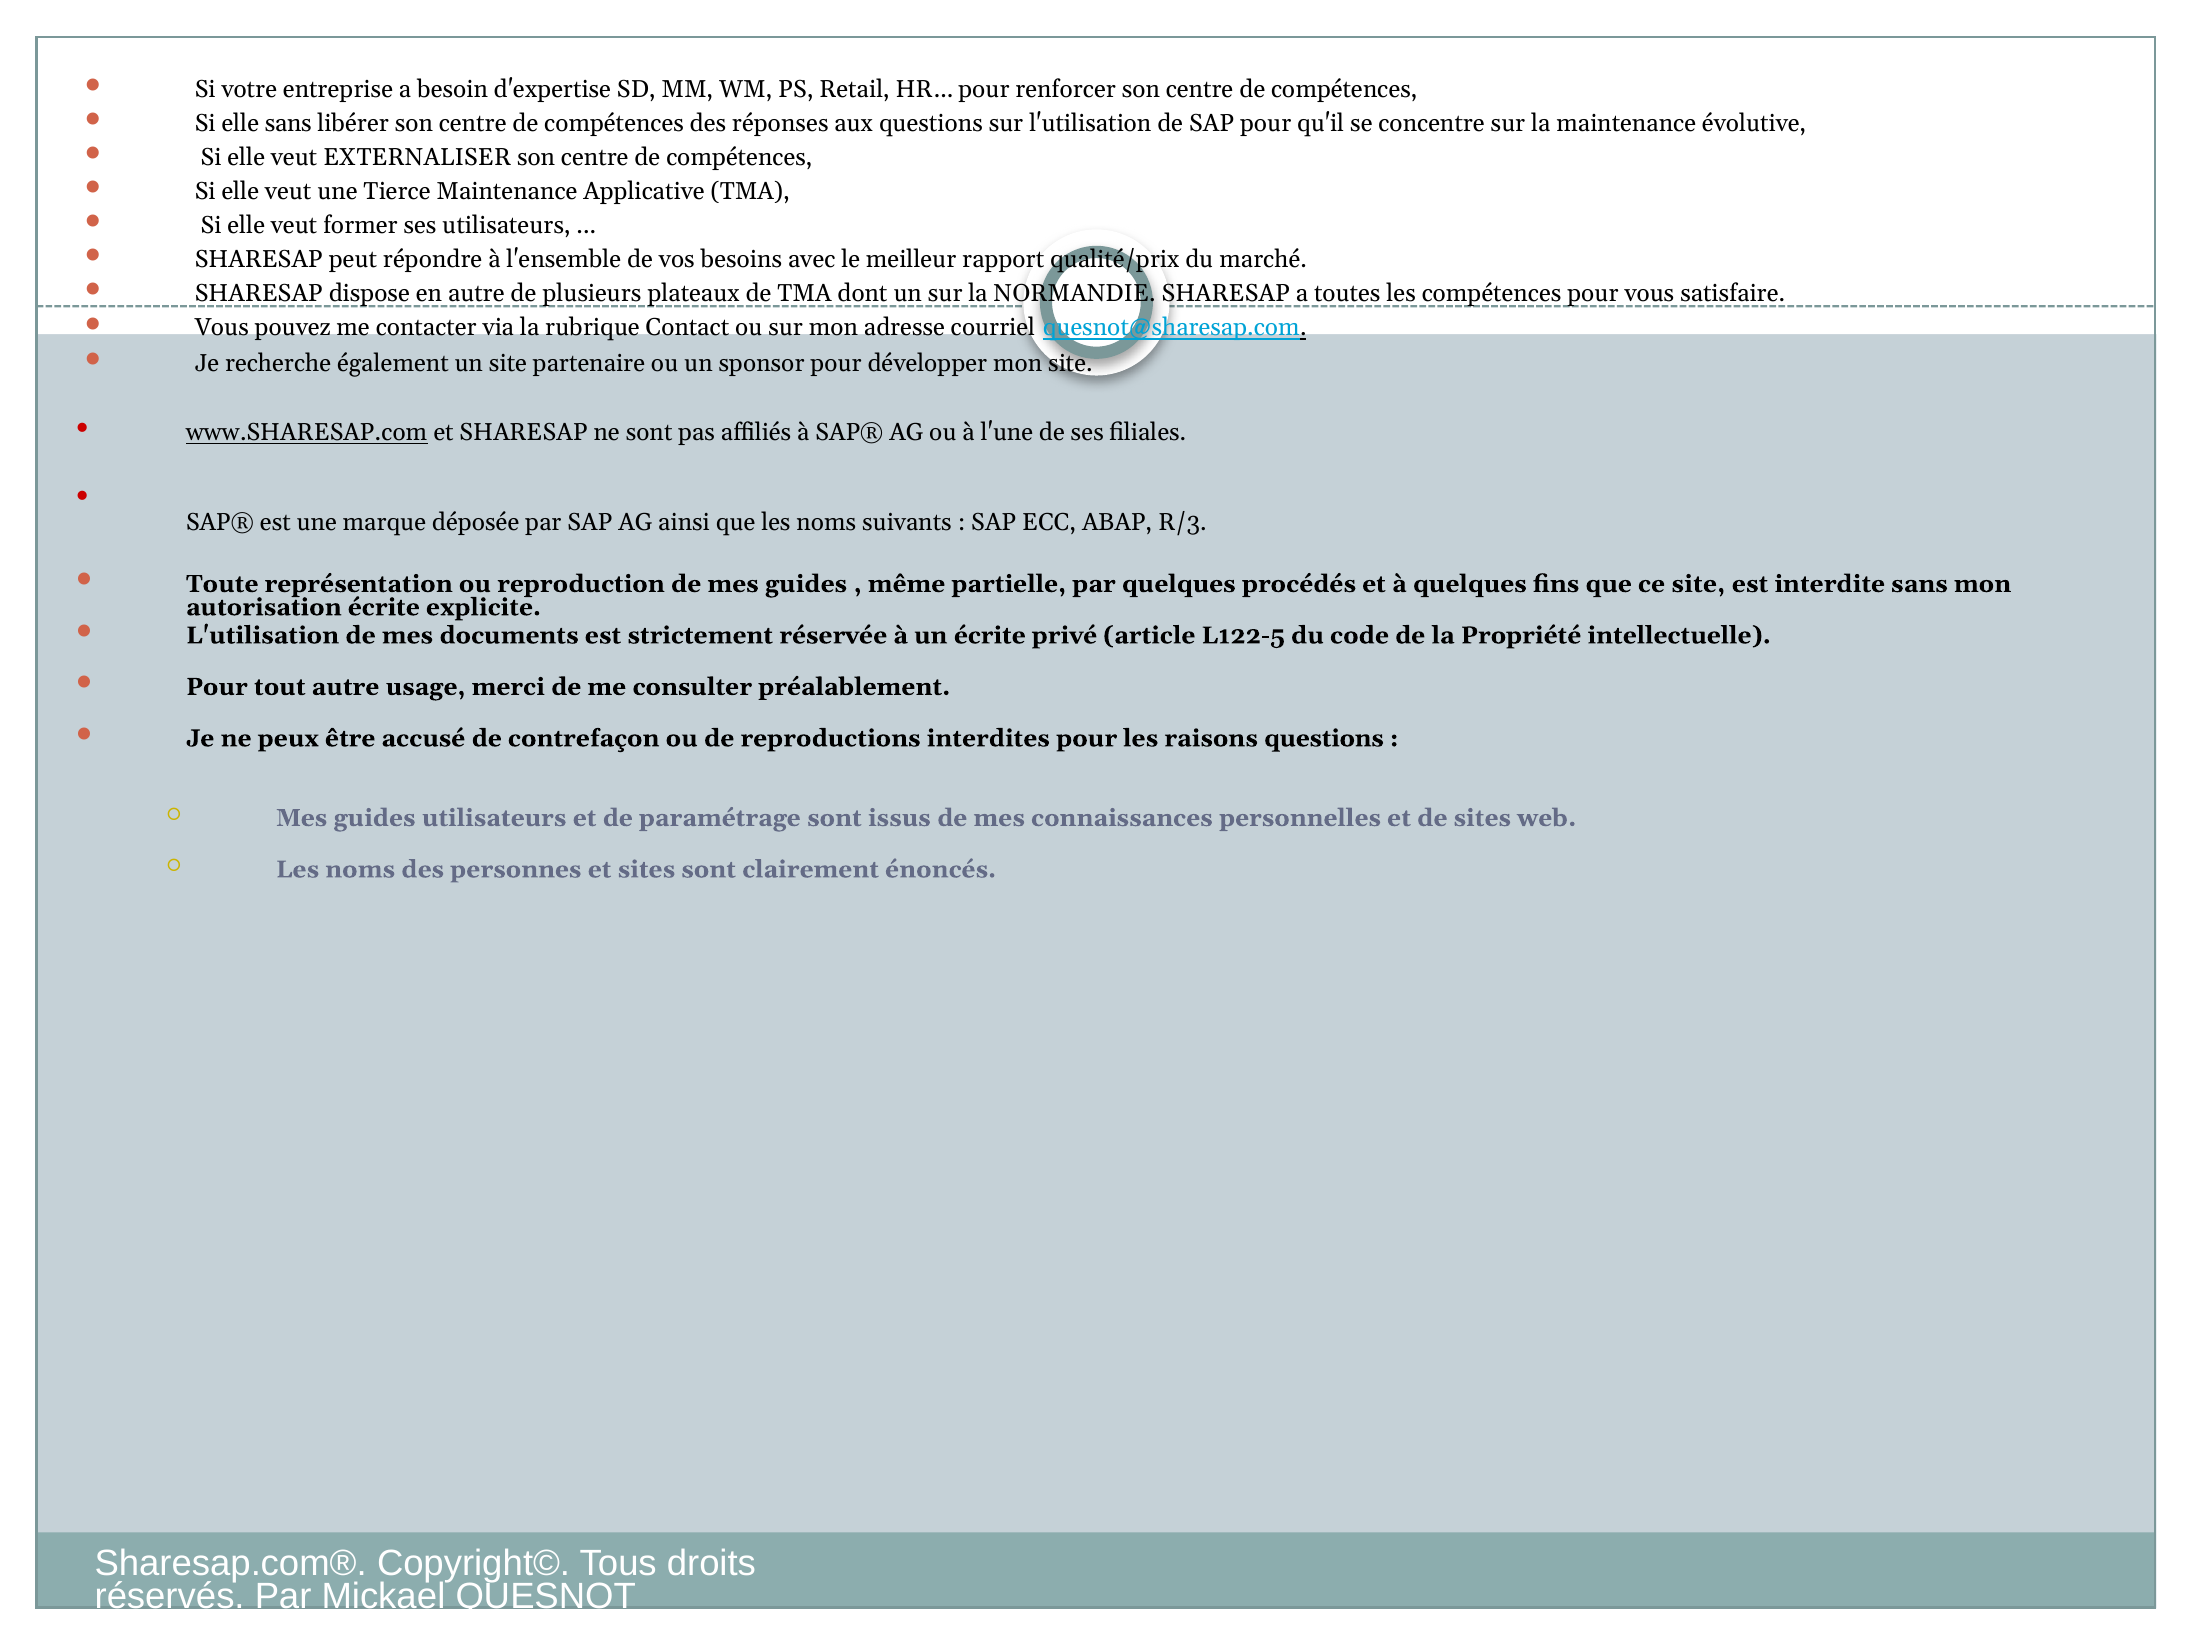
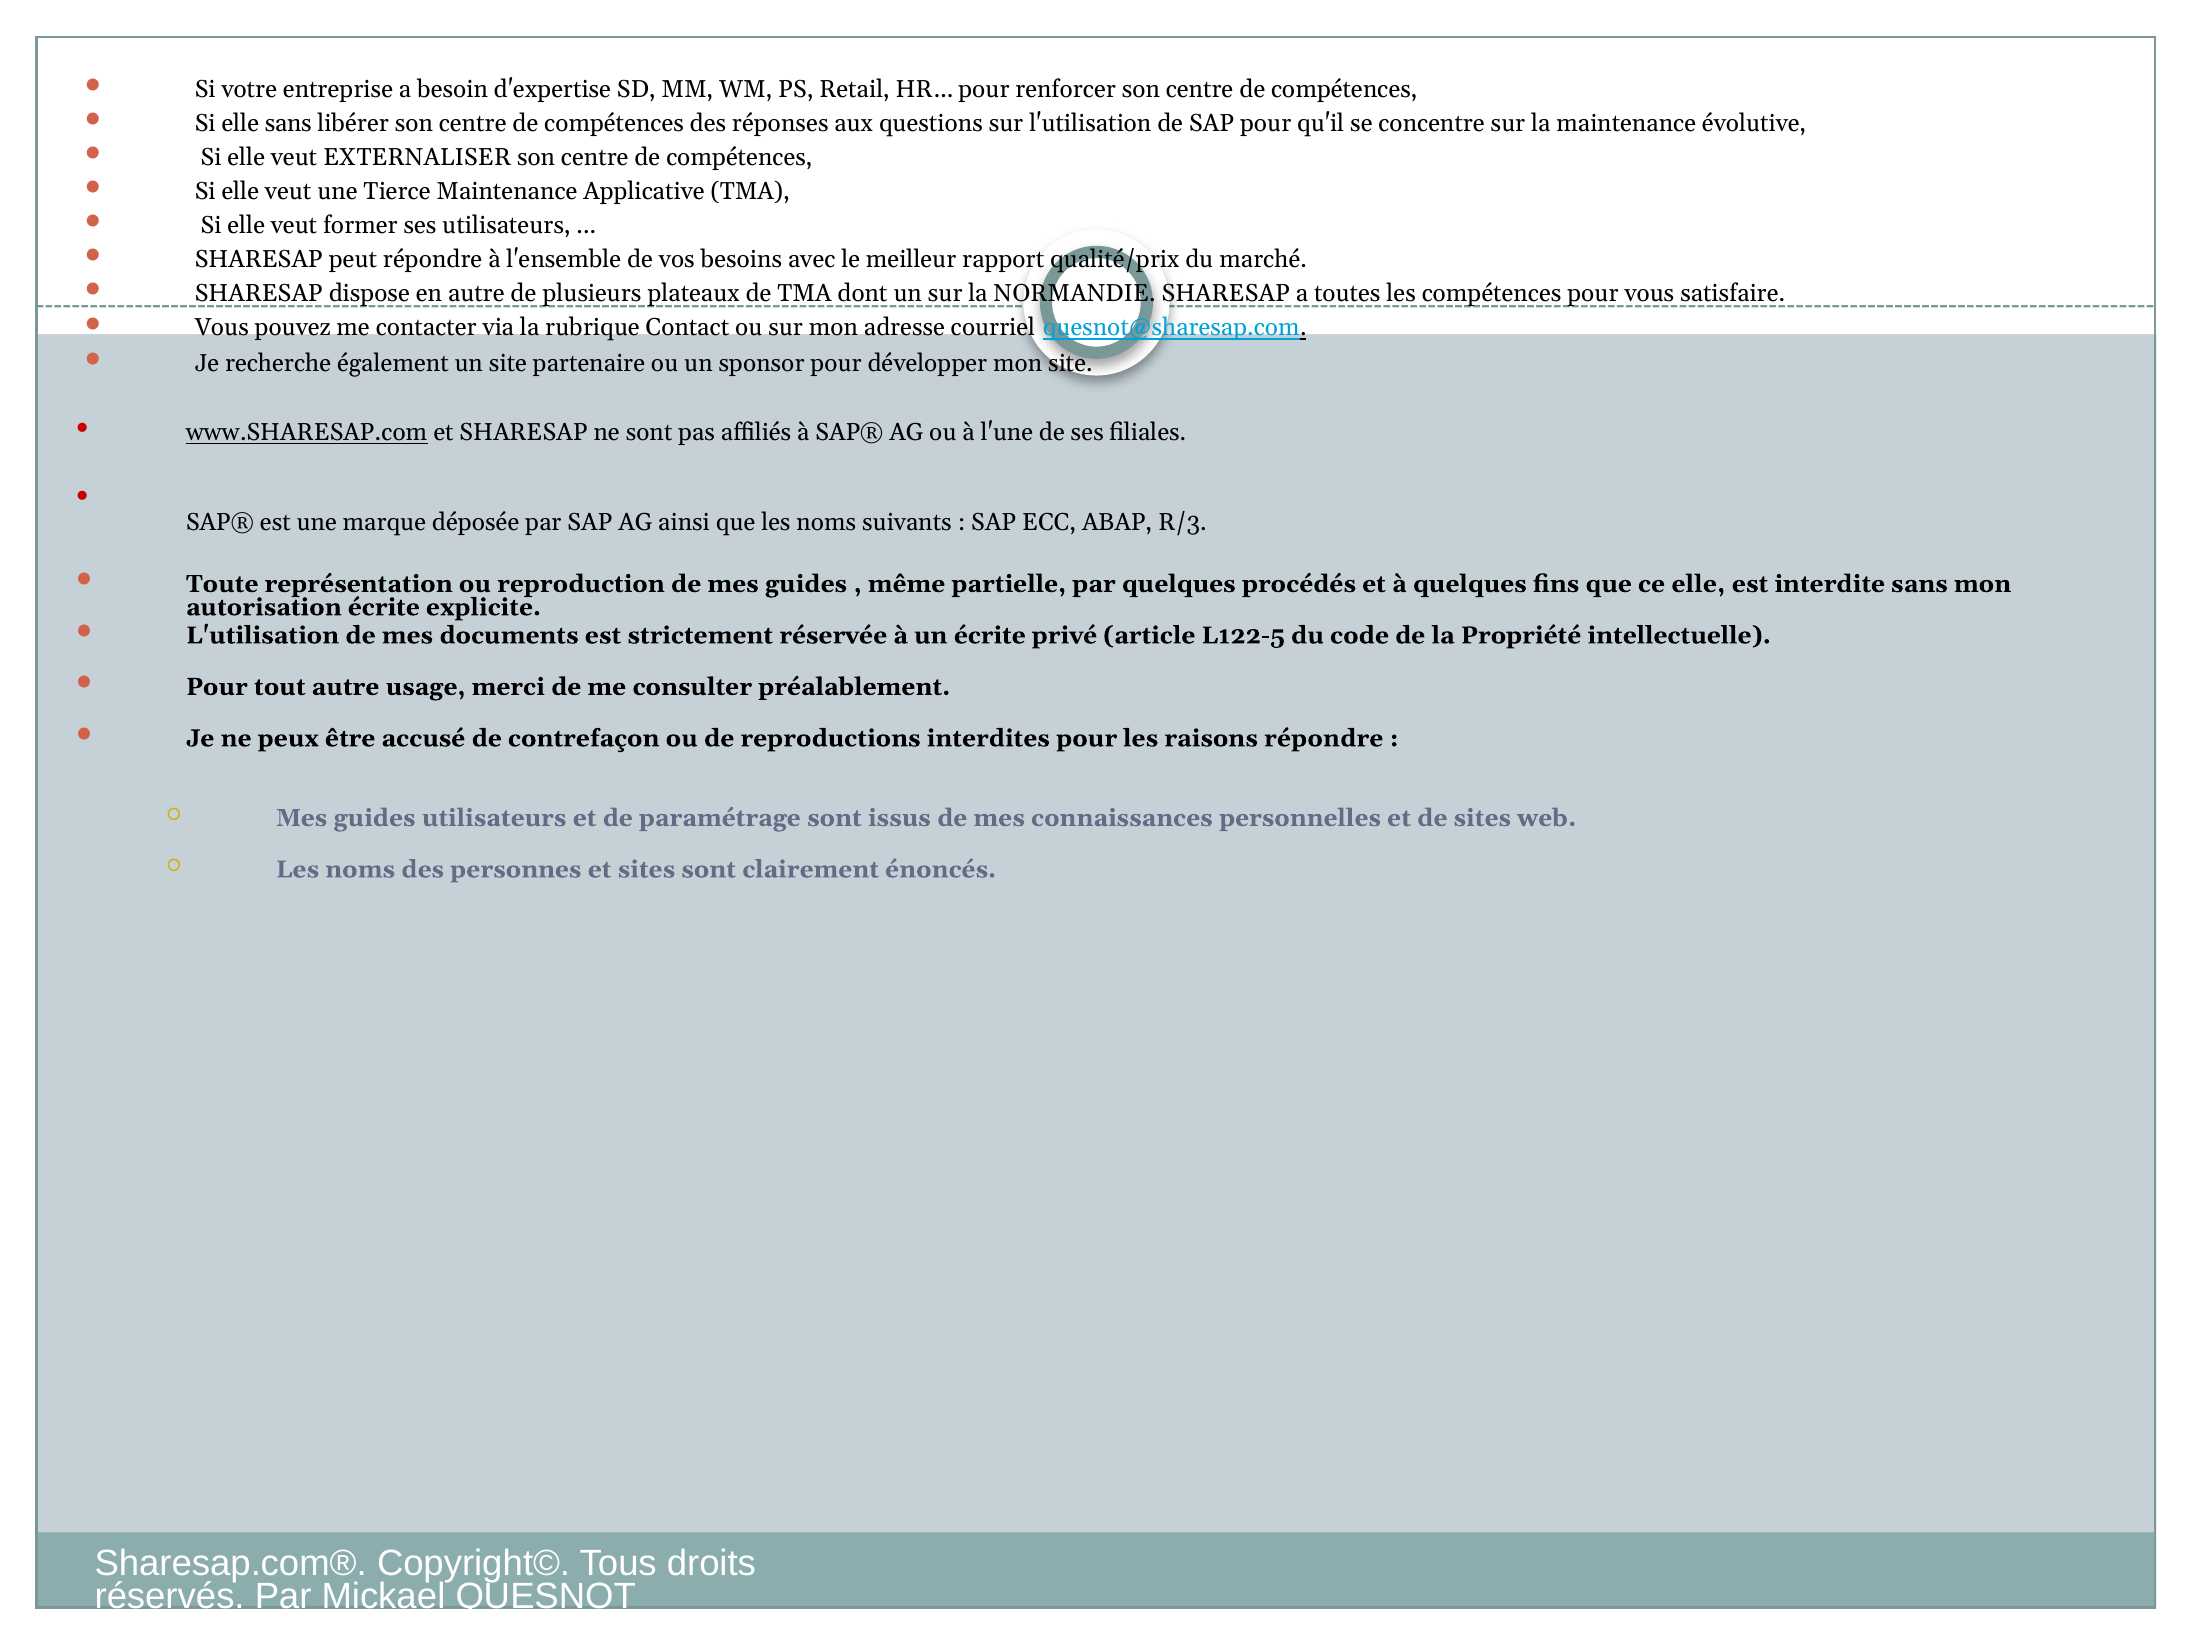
ce site: site -> elle
raisons questions: questions -> répondre
